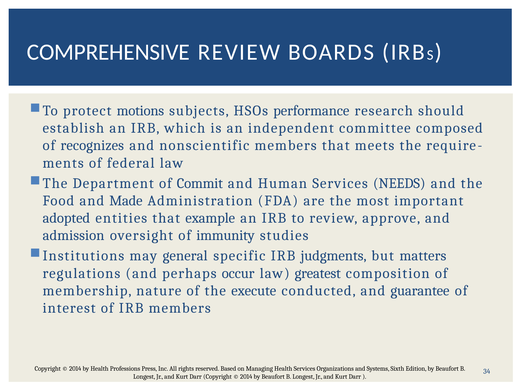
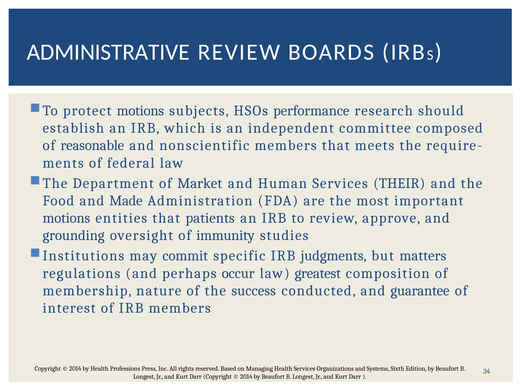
COMPREHENSIVE: COMPREHENSIVE -> ADMINISTRATIVE
recognizes: recognizes -> reasonable
Commit: Commit -> Market
NEEDS: NEEDS -> THEIR
adopted at (66, 218): adopted -> motions
example: example -> patients
admission: admission -> grounding
general: general -> commit
execute: execute -> success
